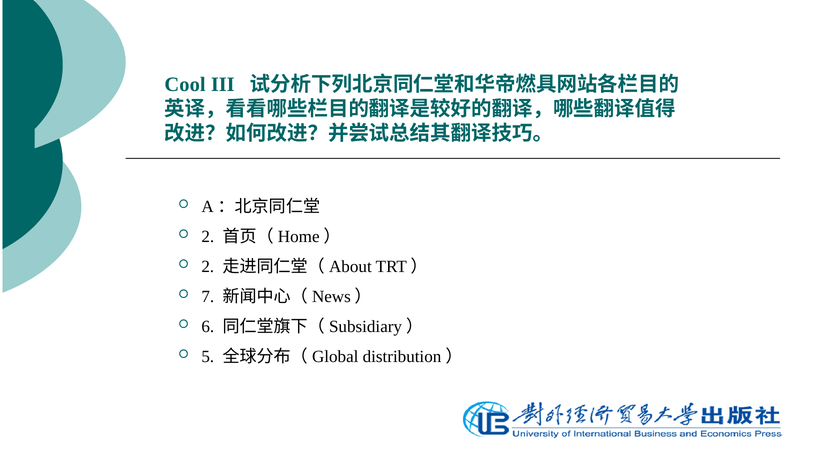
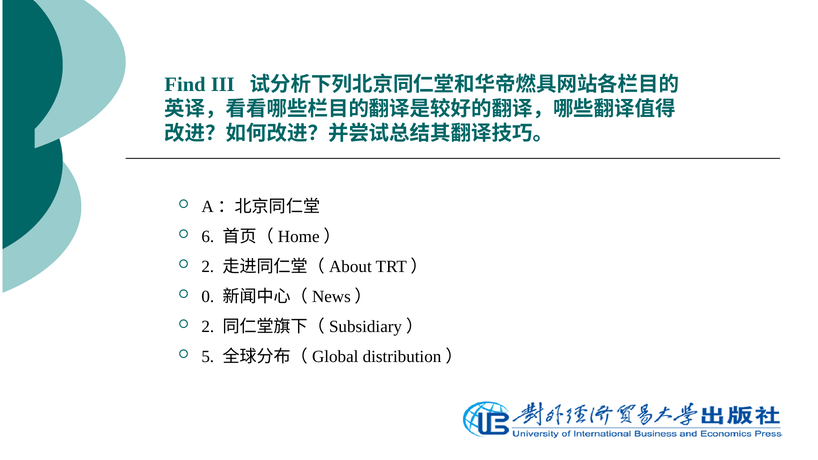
Cool: Cool -> Find
2 at (208, 237): 2 -> 6
7: 7 -> 0
6 at (208, 327): 6 -> 2
